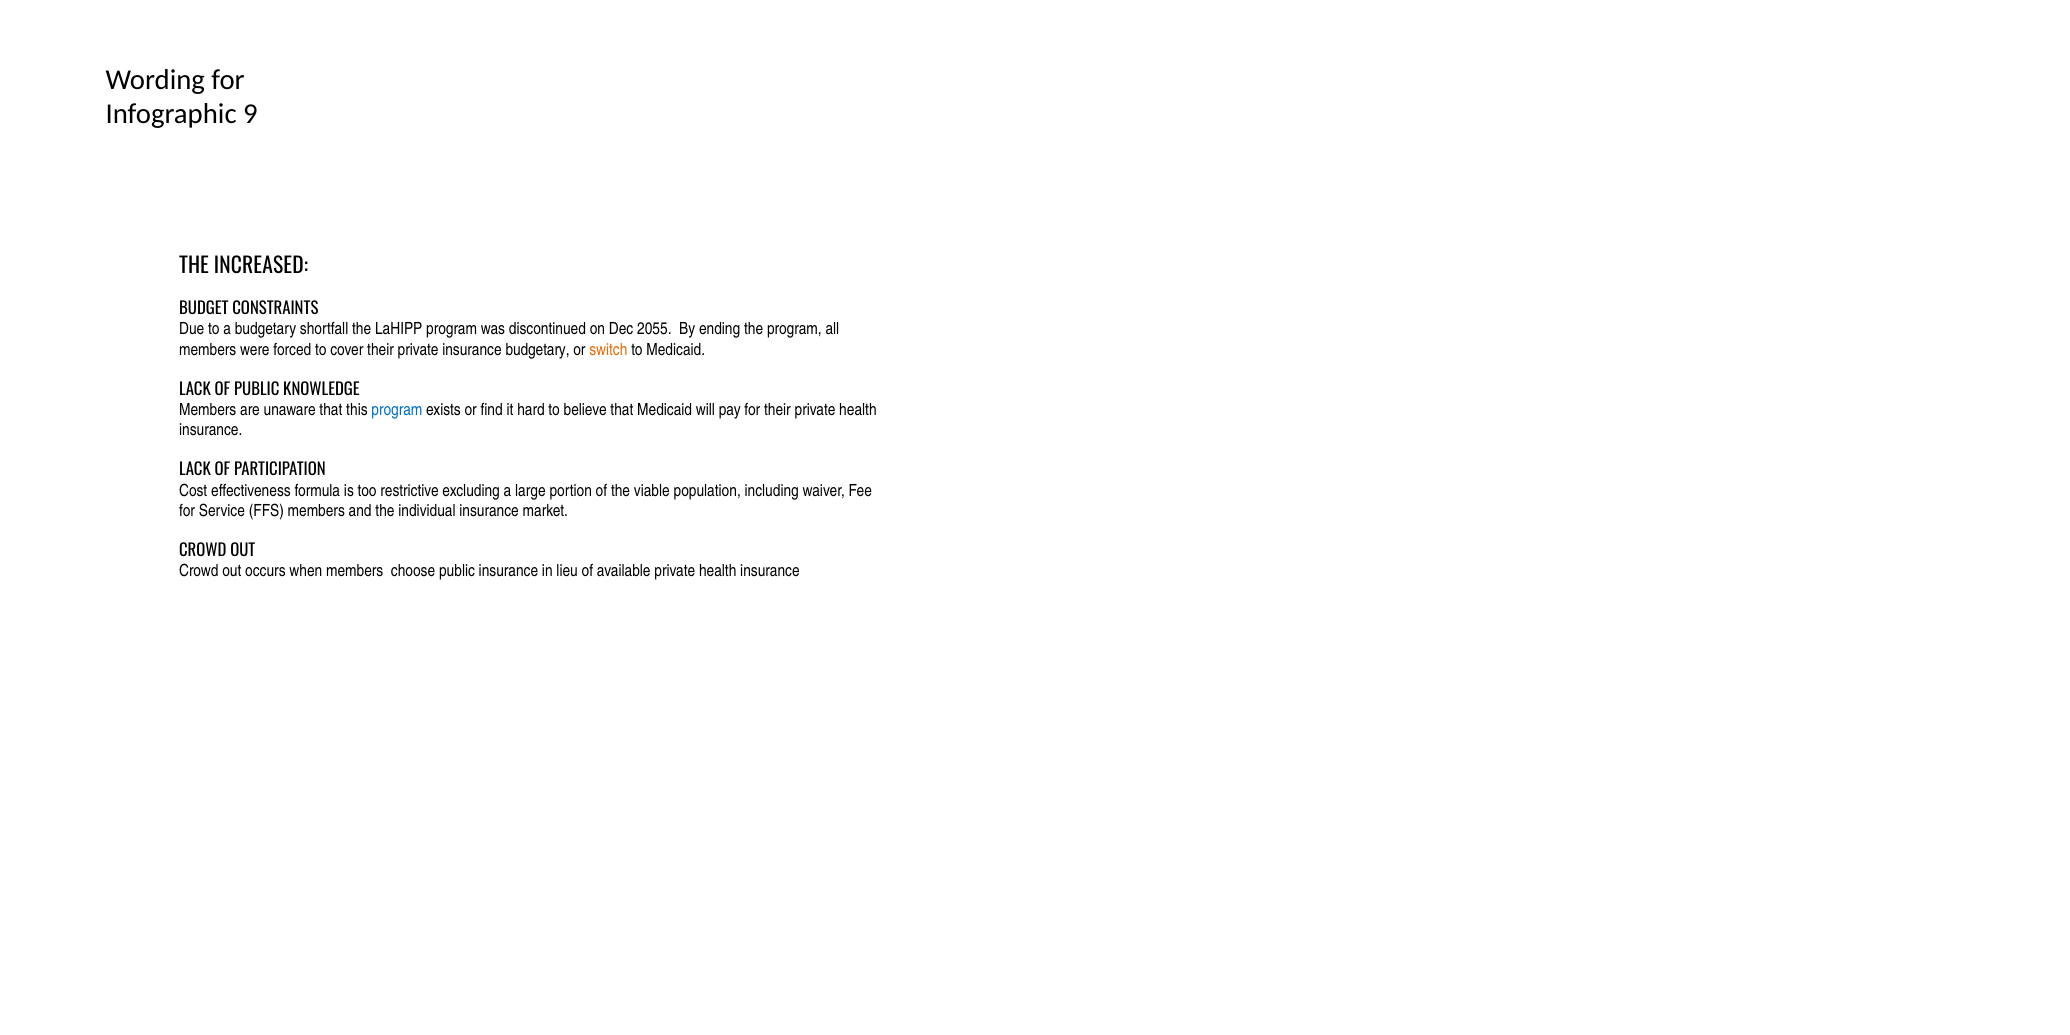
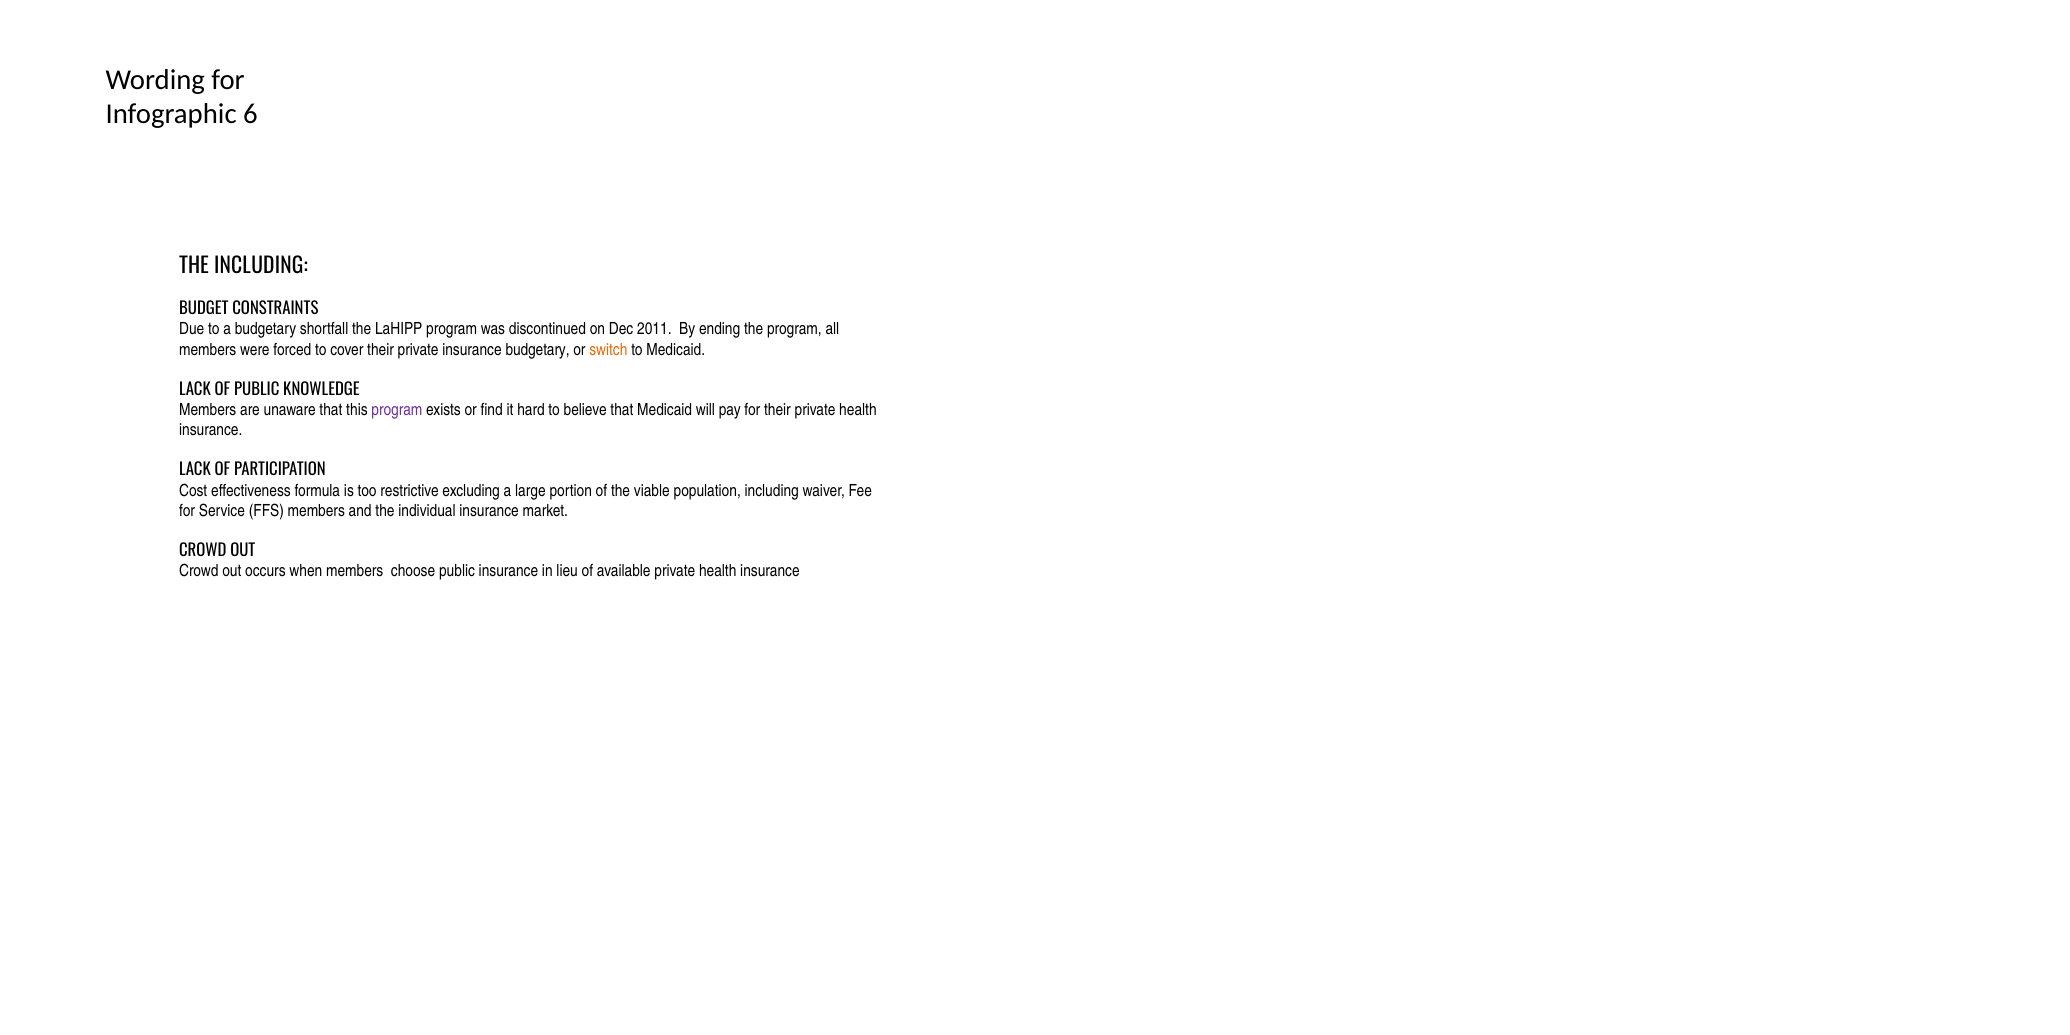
9: 9 -> 6
THE INCREASED: INCREASED -> INCLUDING
2055: 2055 -> 2011
program at (397, 410) colour: blue -> purple
